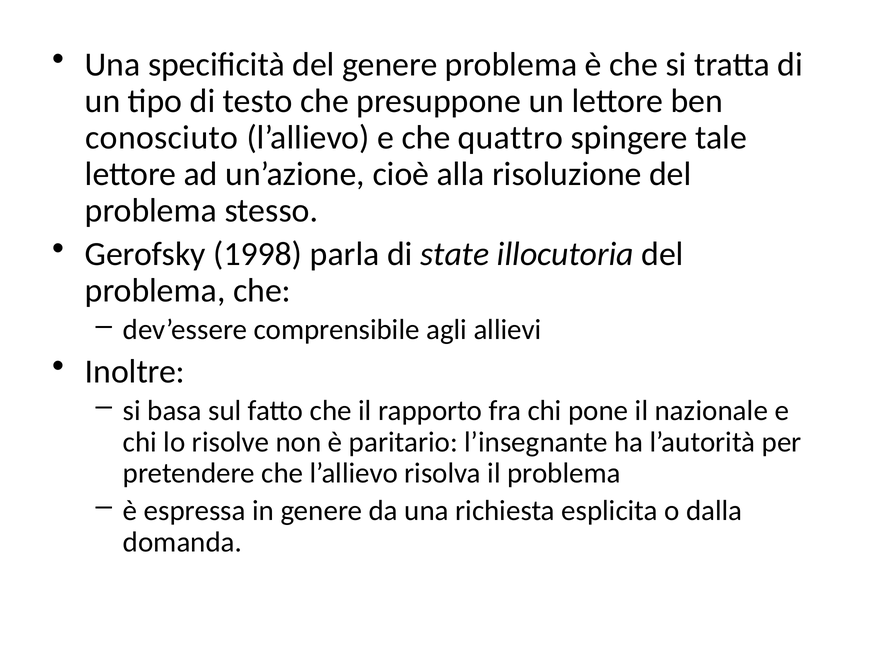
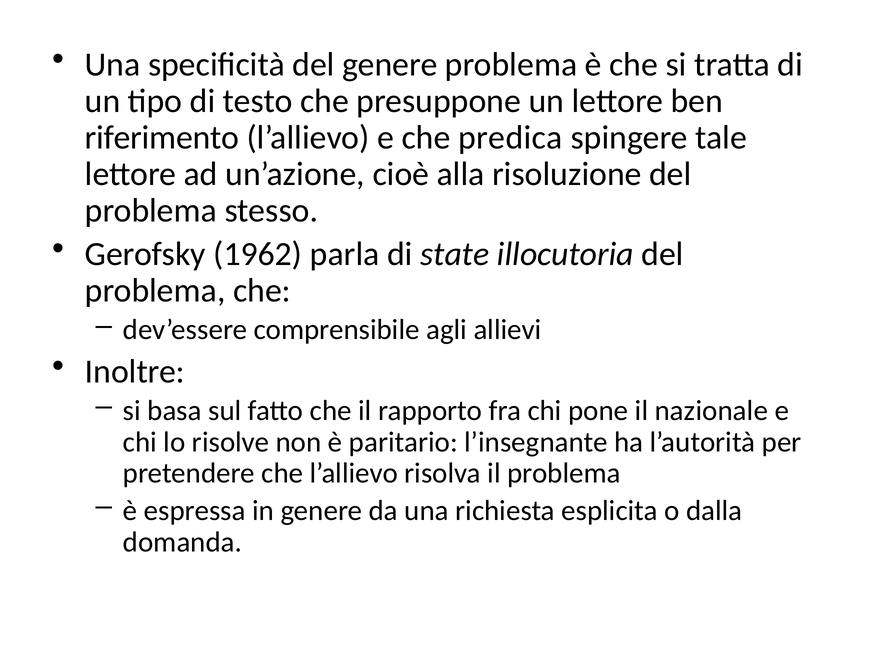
conosciuto: conosciuto -> riferimento
quattro: quattro -> predica
1998: 1998 -> 1962
